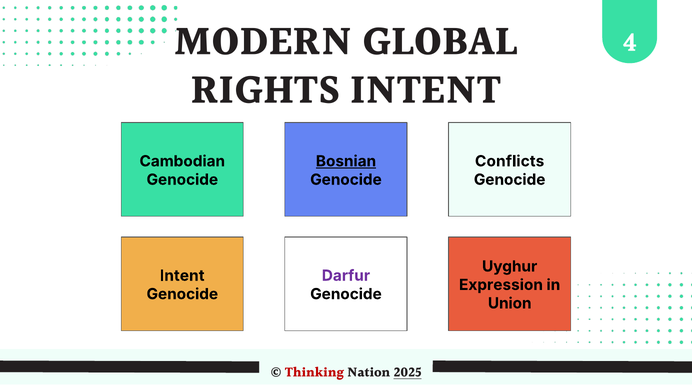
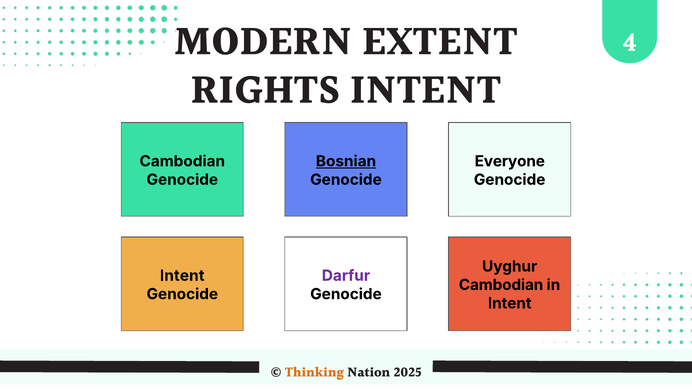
GLOBAL: GLOBAL -> EXTENT
Conflicts: Conflicts -> Everyone
Expression at (501, 285): Expression -> Cambodian
Union at (510, 304): Union -> Intent
Thinking colour: red -> orange
2025 underline: present -> none
